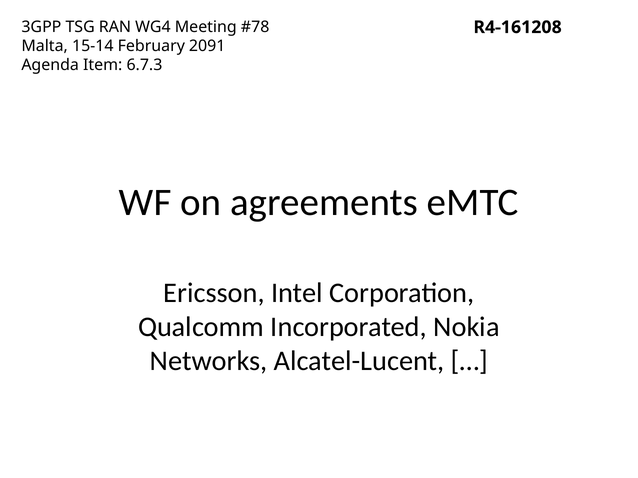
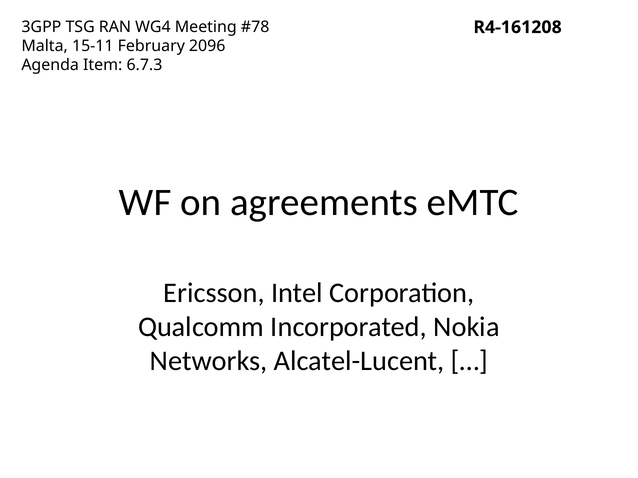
15-14: 15-14 -> 15-11
2091: 2091 -> 2096
